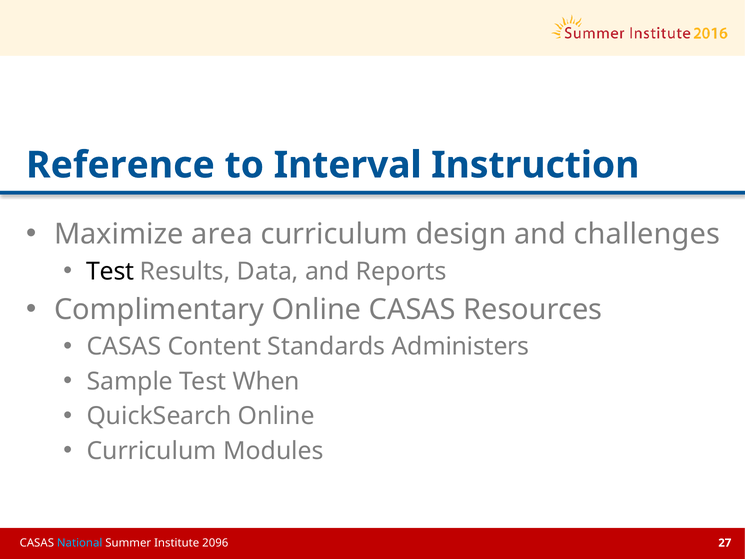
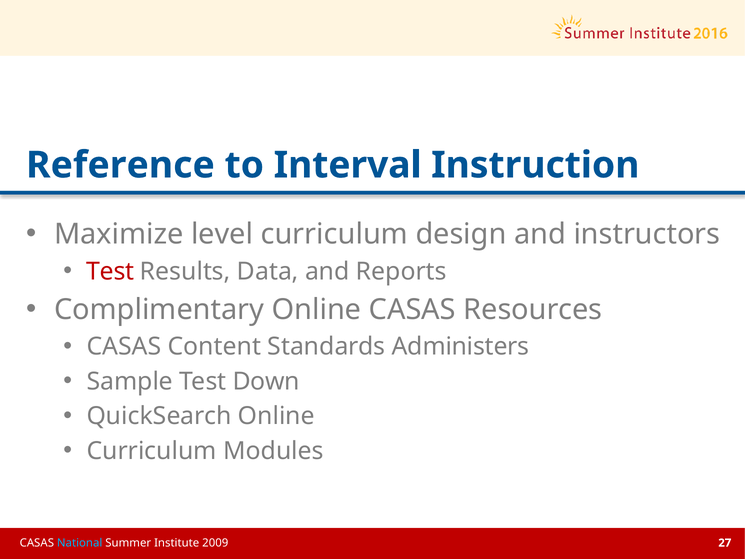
area: area -> level
challenges: challenges -> instructors
Test at (110, 271) colour: black -> red
When: When -> Down
2096: 2096 -> 2009
